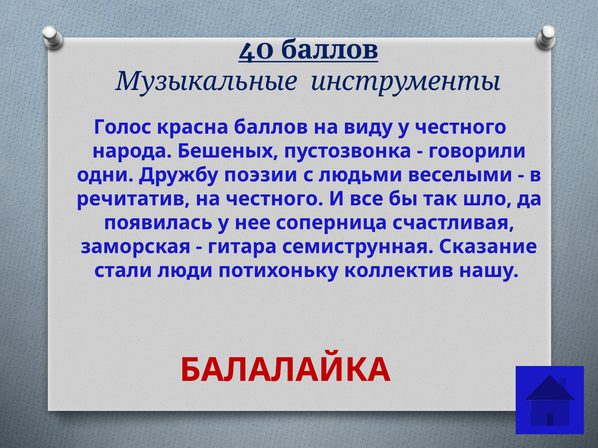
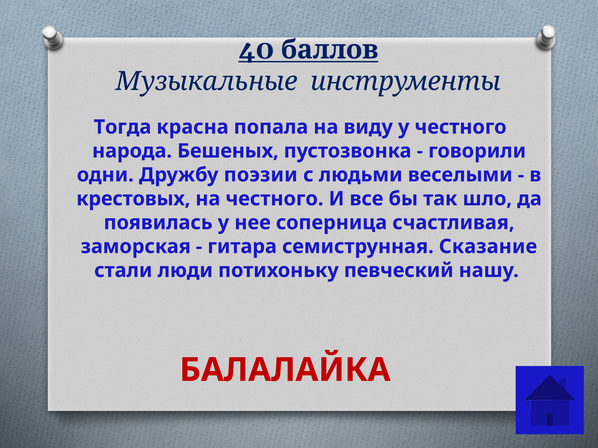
Голос: Голос -> Тогда
красна баллов: баллов -> попала
речитатив: речитатив -> крестовых
коллектив: коллектив -> певческий
